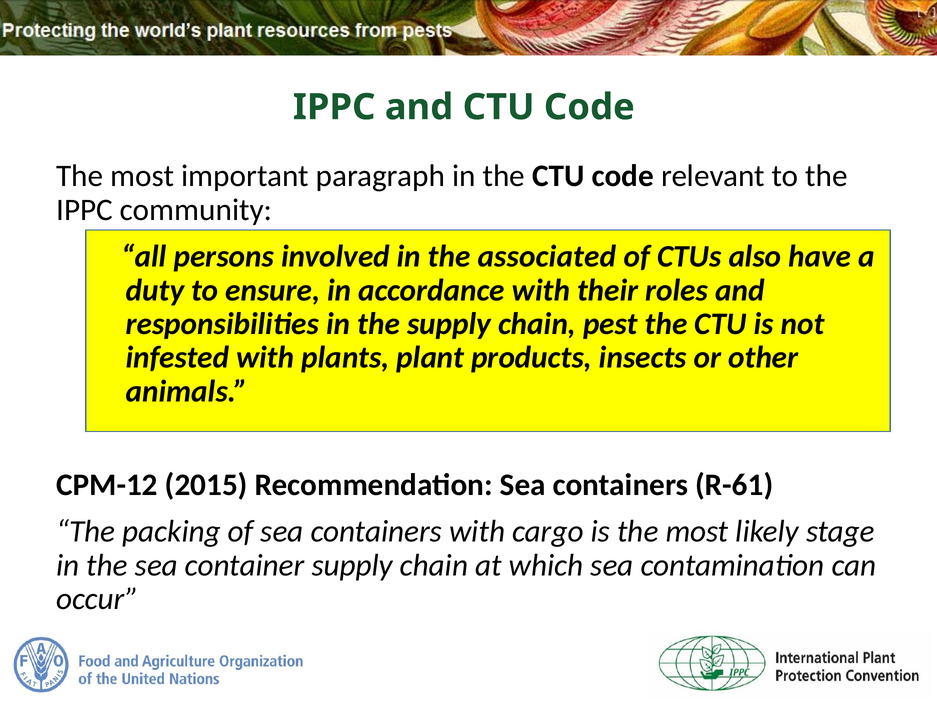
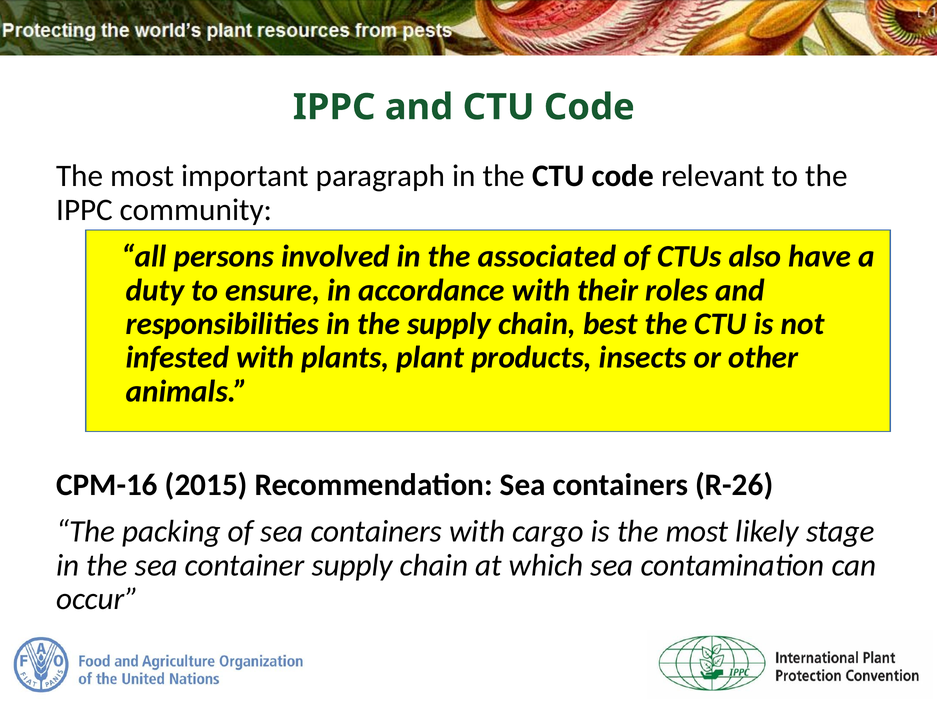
pest: pest -> best
CPM-12: CPM-12 -> CPM-16
R-61: R-61 -> R-26
